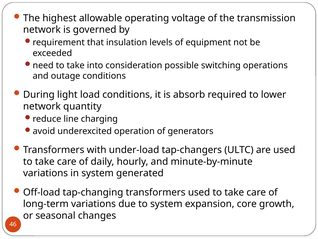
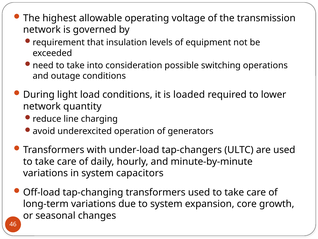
absorb: absorb -> loaded
generated: generated -> capacitors
